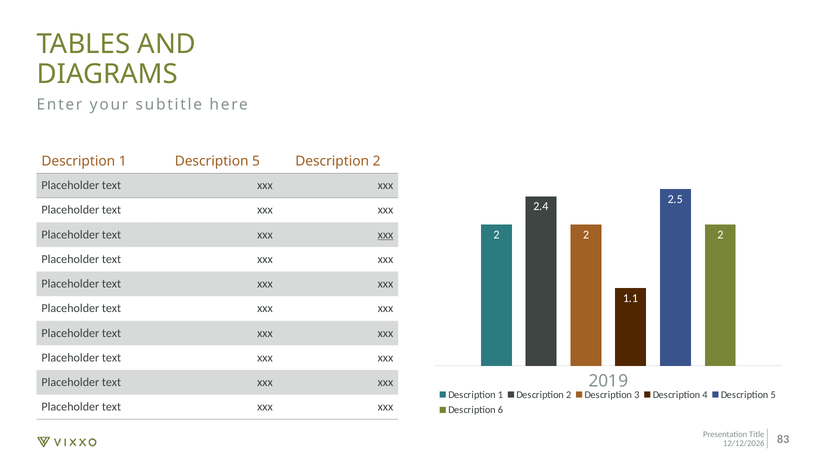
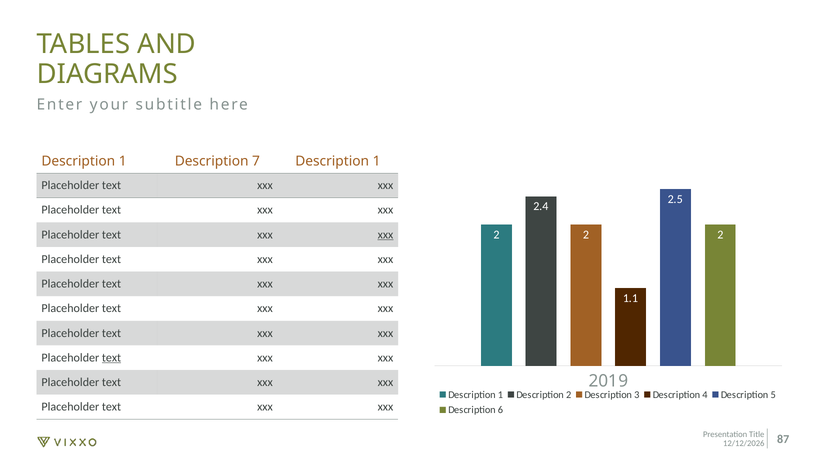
1 Description 5: 5 -> 7
2 at (377, 161): 2 -> 1
text at (112, 357) underline: none -> present
83: 83 -> 87
